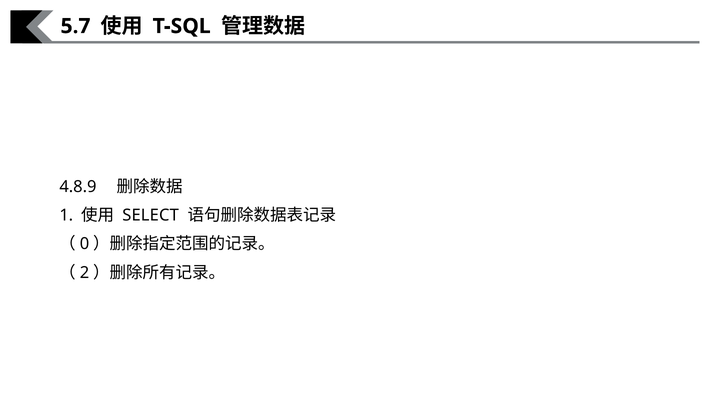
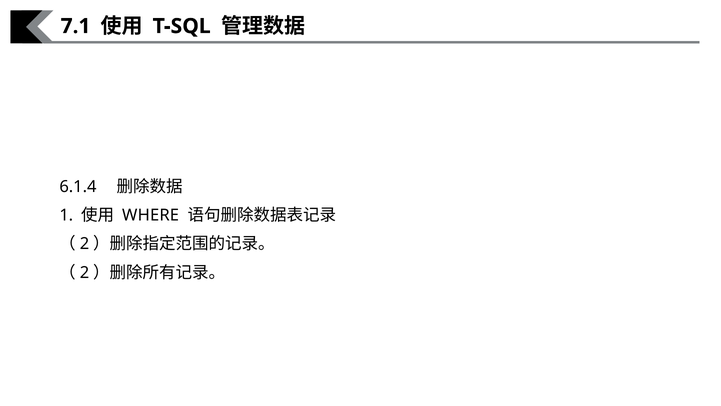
5.7: 5.7 -> 7.1
4.8.9: 4.8.9 -> 6.1.4
SELECT: SELECT -> WHERE
0 at (85, 244): 0 -> 2
